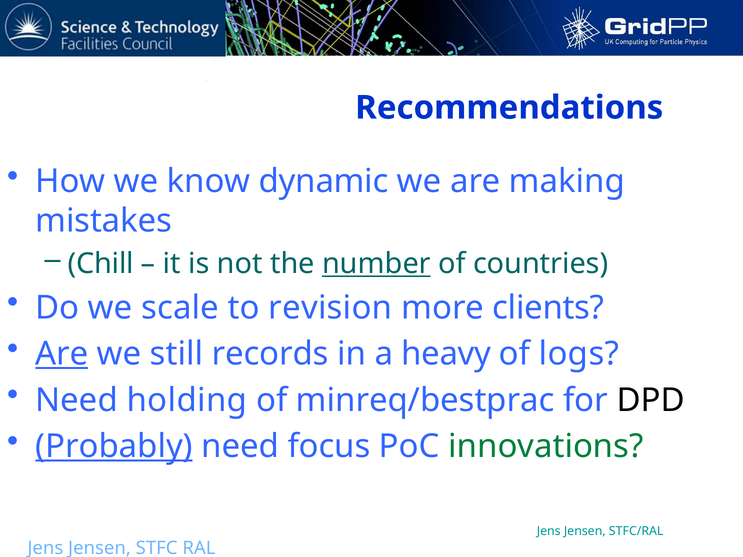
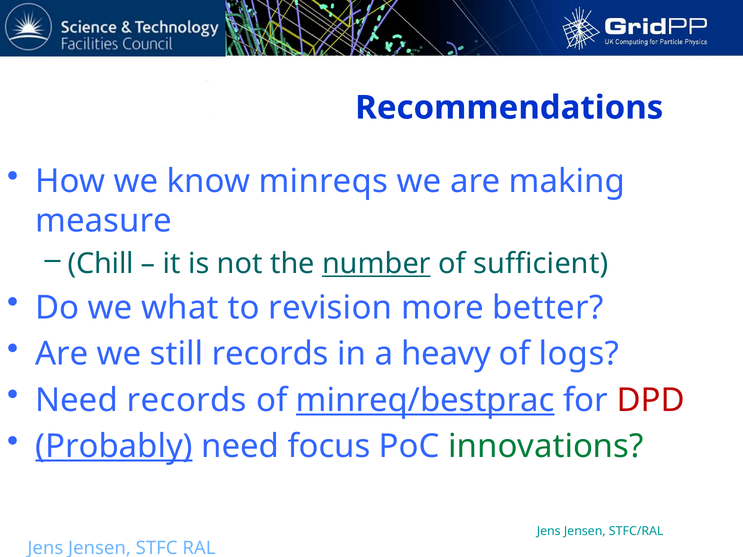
dynamic: dynamic -> minreqs
mistakes: mistakes -> measure
countries: countries -> sufficient
scale: scale -> what
clients: clients -> better
Are at (62, 354) underline: present -> none
Need holding: holding -> records
minreq/bestprac underline: none -> present
DPD colour: black -> red
